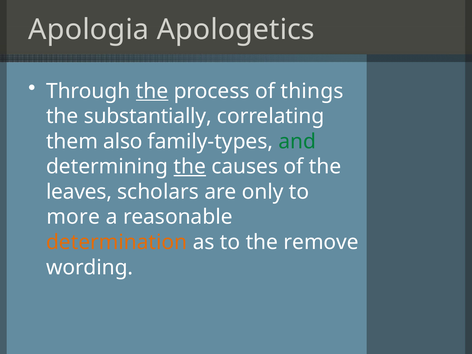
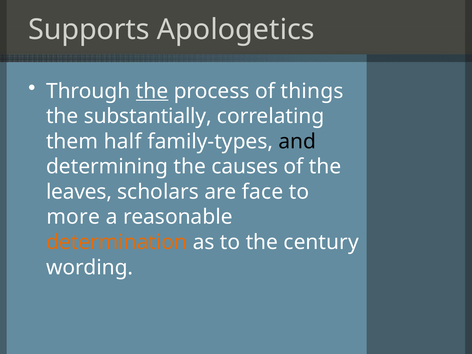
Apologia: Apologia -> Supports
also: also -> half
and colour: green -> black
the at (190, 167) underline: present -> none
only: only -> face
remove: remove -> century
